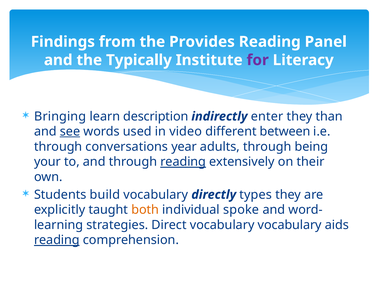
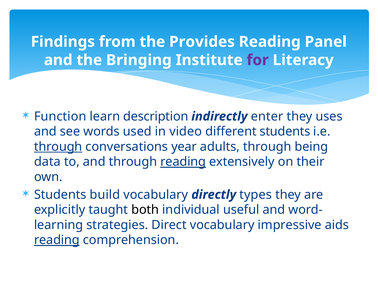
Typically: Typically -> Bringing
Bringing: Bringing -> Function
than: than -> uses
see underline: present -> none
different between: between -> students
through at (58, 146) underline: none -> present
your: your -> data
both colour: orange -> black
spoke: spoke -> useful
vocabulary vocabulary: vocabulary -> impressive
